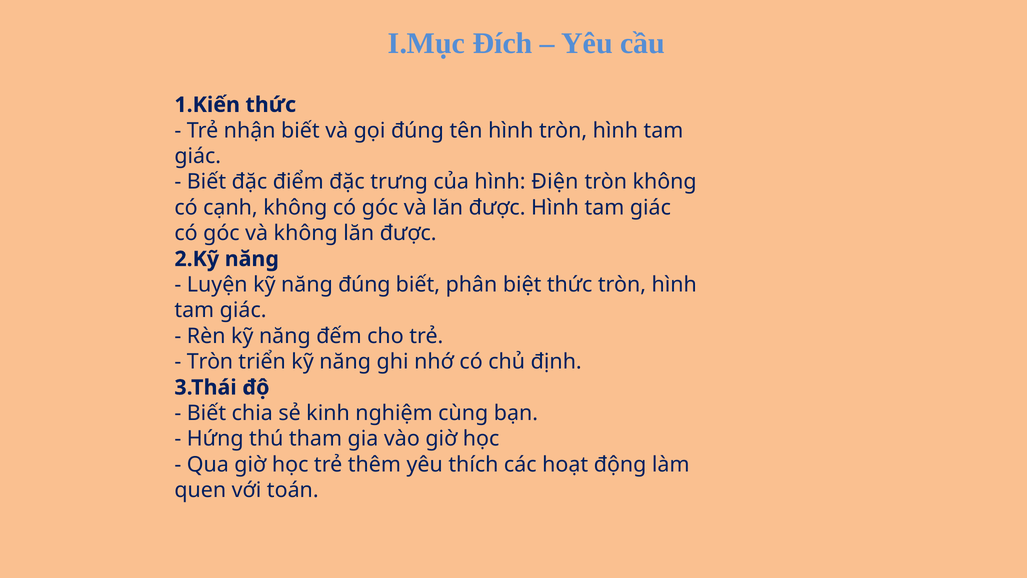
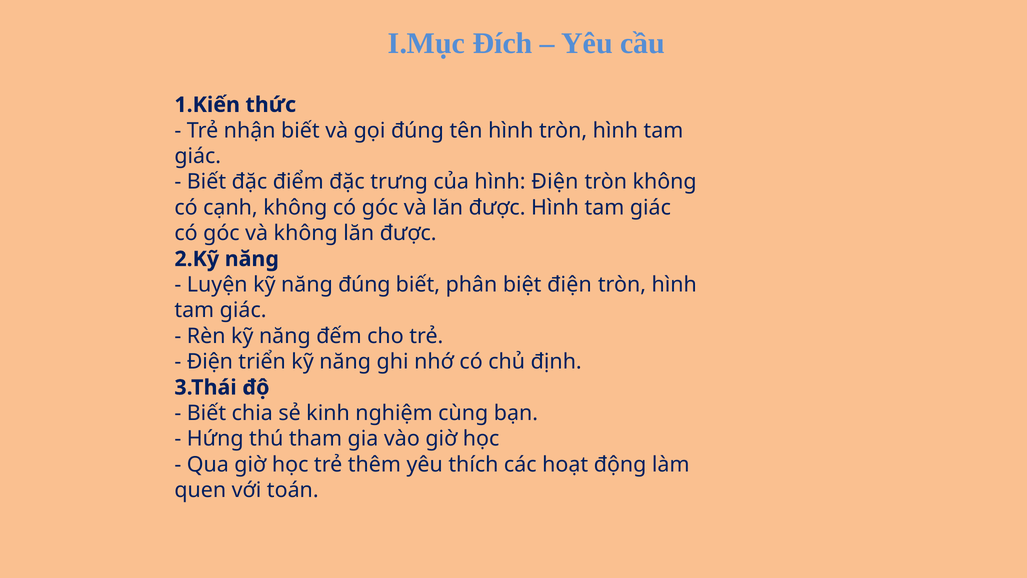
biệt thức: thức -> điện
Tròn at (210, 362): Tròn -> Điện
